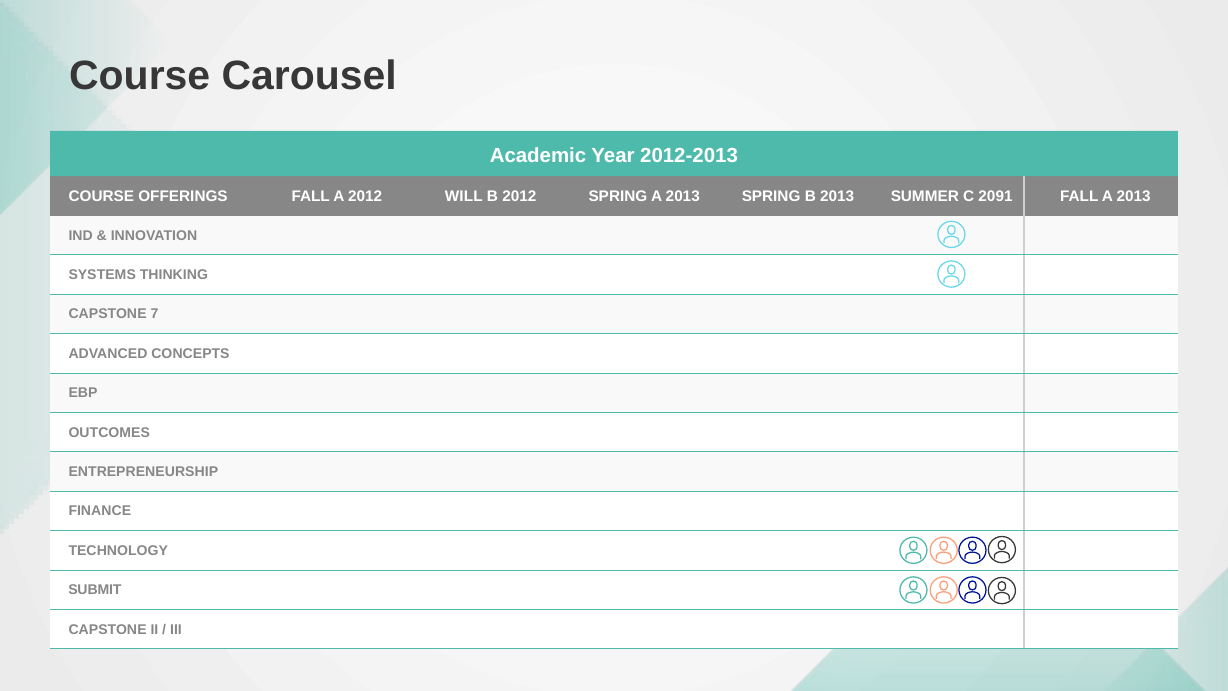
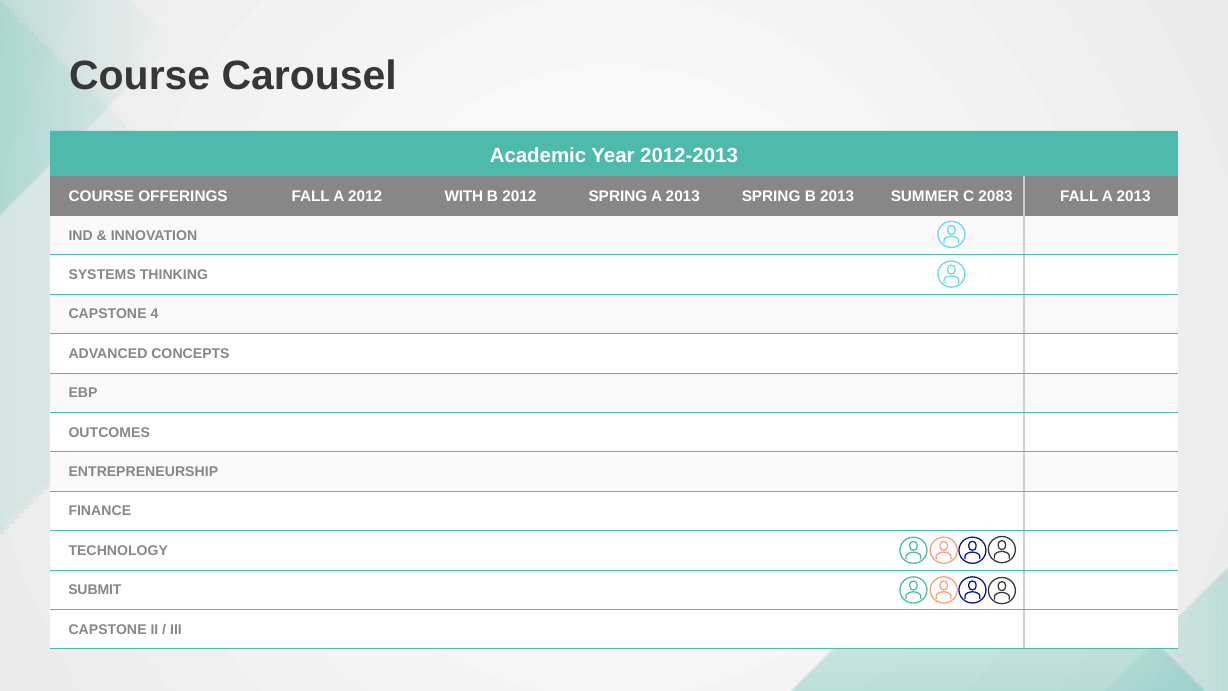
WILL: WILL -> WITH
2091: 2091 -> 2083
7: 7 -> 4
